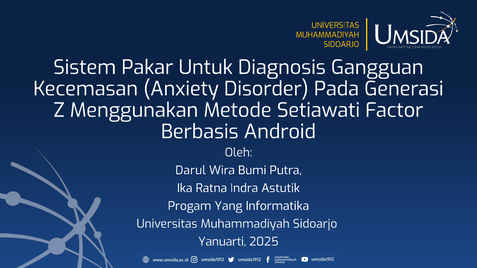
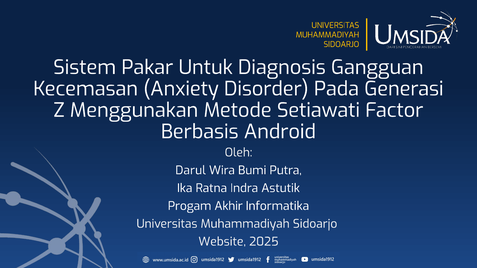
Yang: Yang -> Akhir
Yanuarti: Yanuarti -> Website
